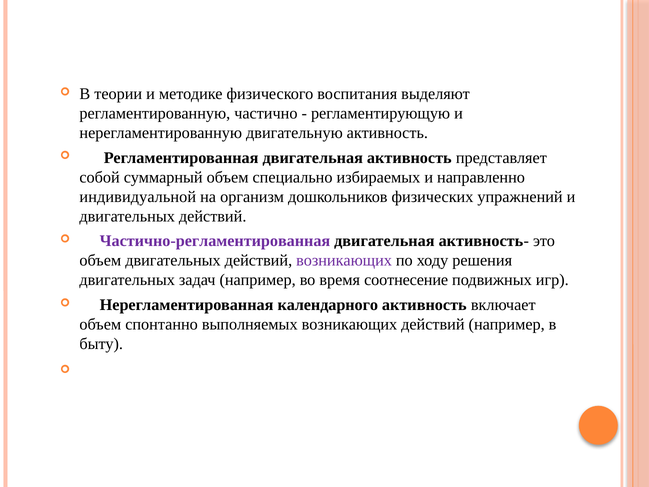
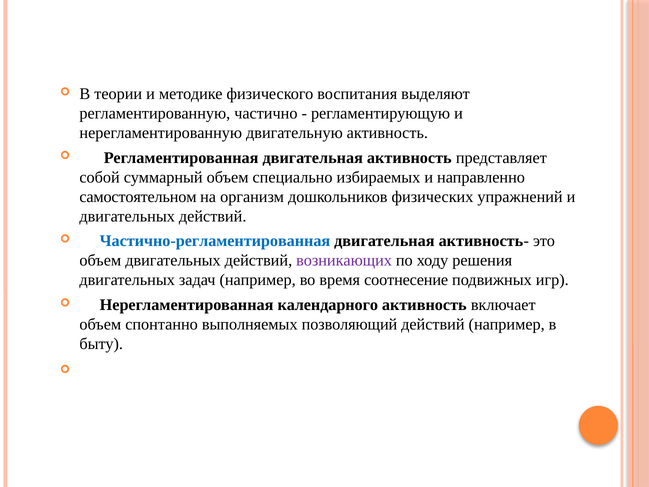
индивидуальной: индивидуальной -> самостоятельном
Частично-регламентированная colour: purple -> blue
выполняемых возникающих: возникающих -> позволяющий
